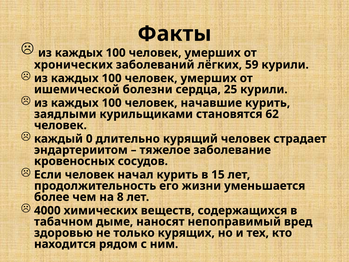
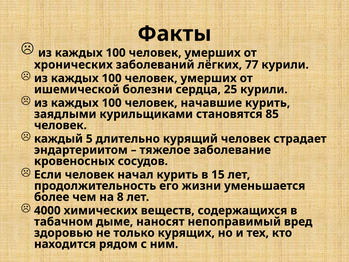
59: 59 -> 77
62: 62 -> 85
0: 0 -> 5
